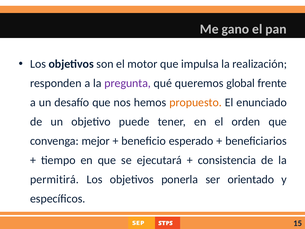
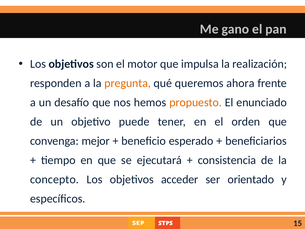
pregunta colour: purple -> orange
global: global -> ahora
permitirá: permitirá -> concepto
ponerla: ponerla -> acceder
